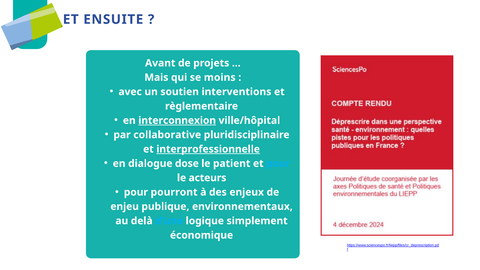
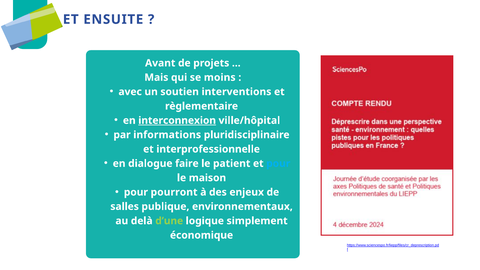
collaborative: collaborative -> informations
interprofessionnelle underline: present -> none
dose: dose -> faire
acteurs: acteurs -> maison
enjeu: enjeu -> salles
d’une colour: light blue -> light green
